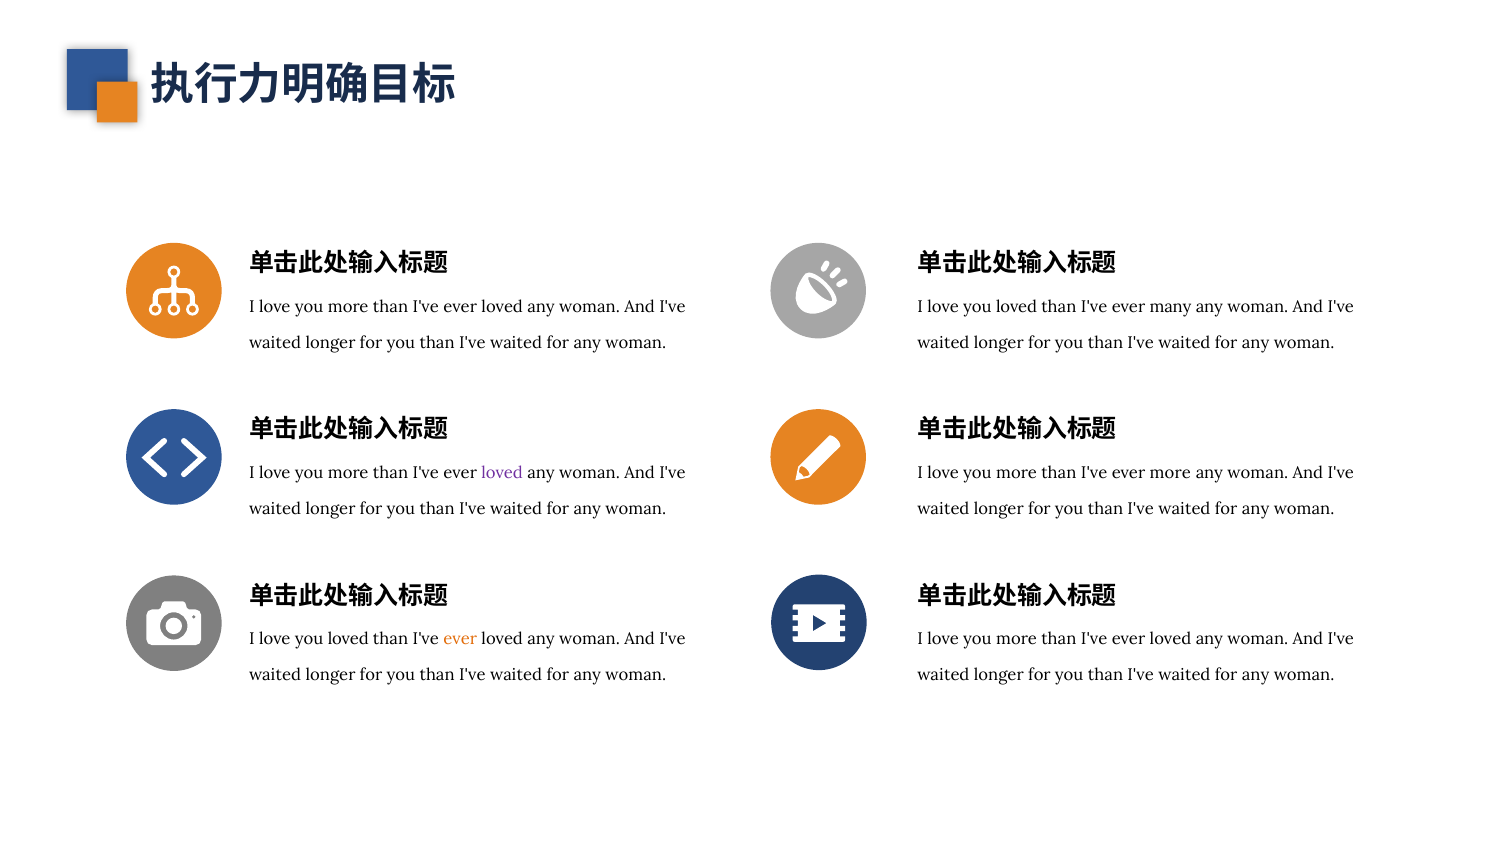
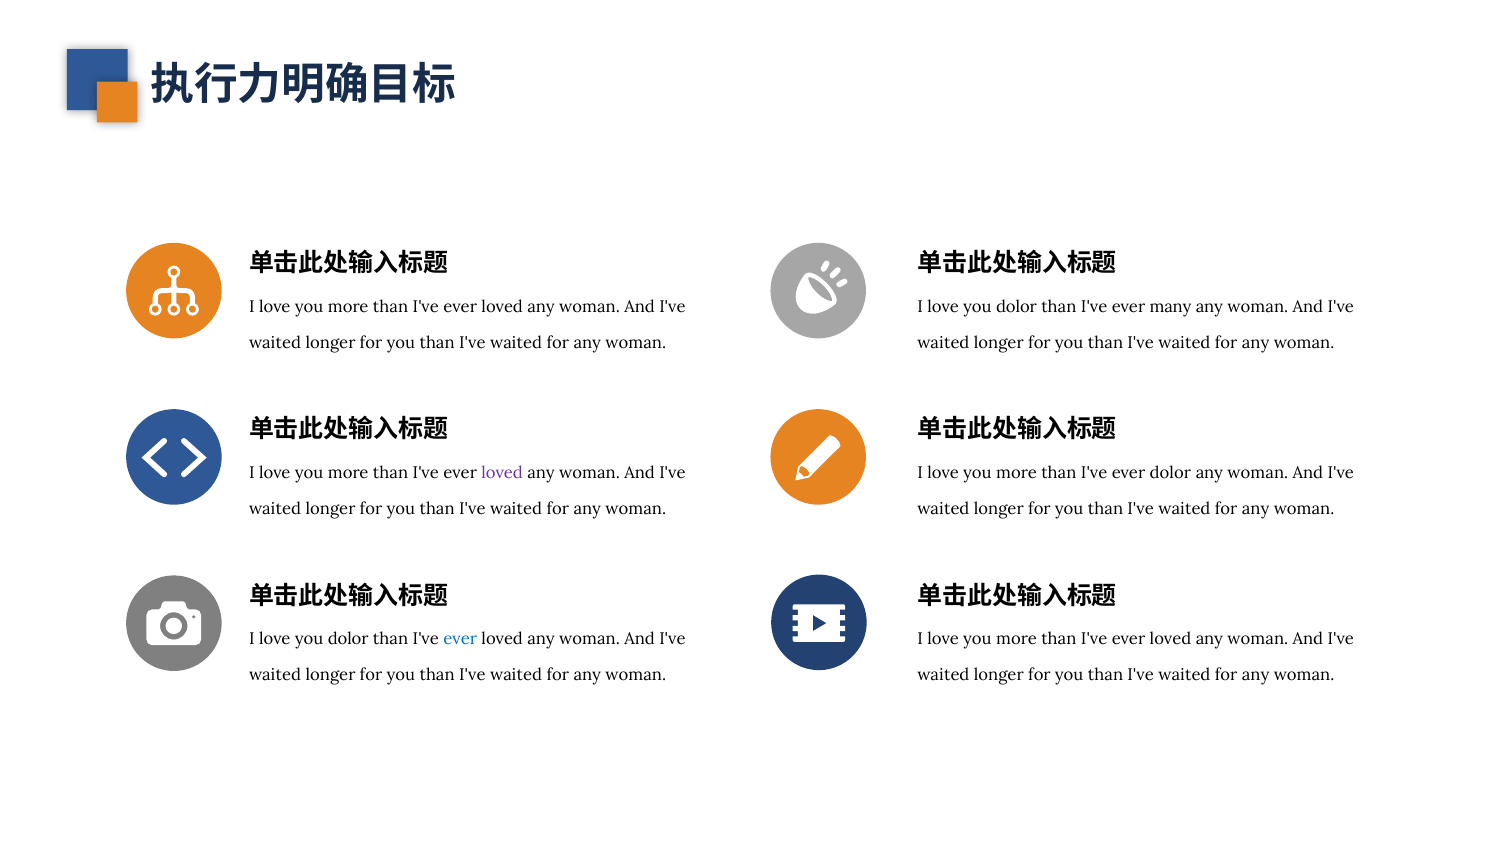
loved at (1017, 307): loved -> dolor
ever more: more -> dolor
loved at (348, 639): loved -> dolor
ever at (460, 639) colour: orange -> blue
